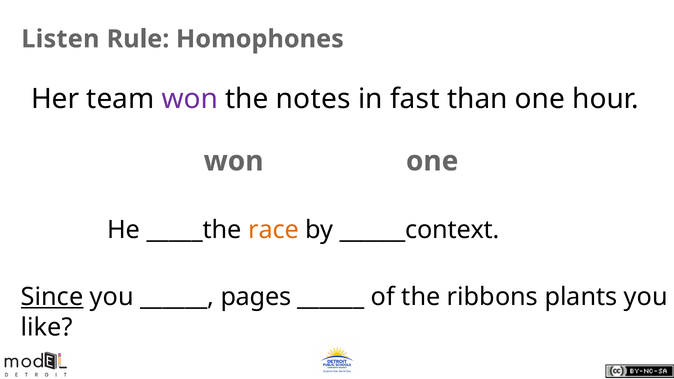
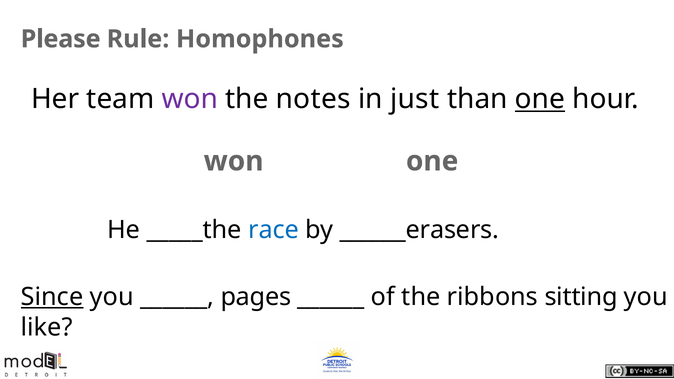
Listen: Listen -> Please
fast: fast -> just
one at (540, 99) underline: none -> present
race colour: orange -> blue
______context: ______context -> ______erasers
plants: plants -> sitting
